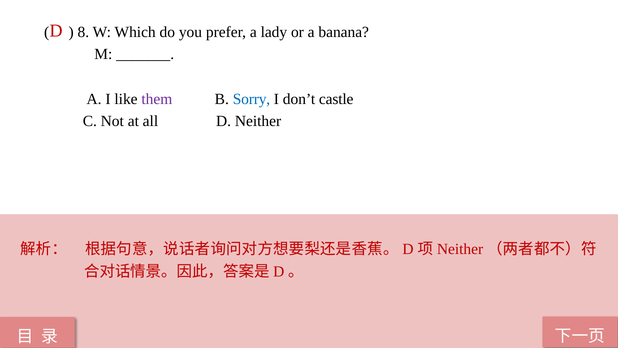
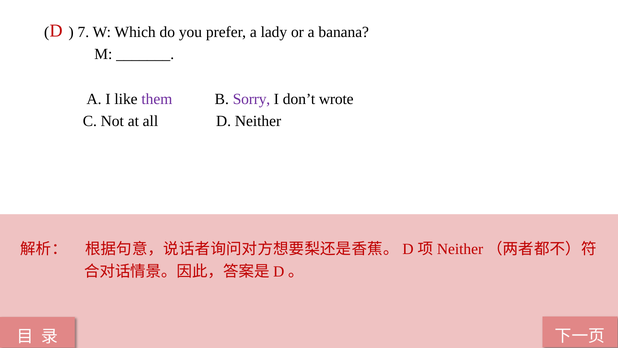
8: 8 -> 7
Sorry colour: blue -> purple
castle: castle -> wrote
